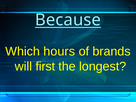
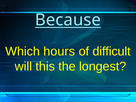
brands: brands -> difficult
first: first -> this
